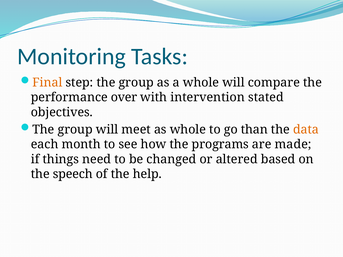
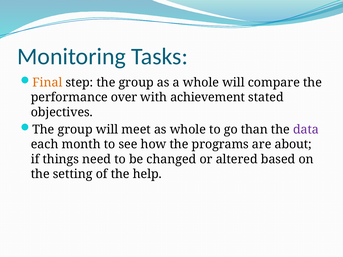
intervention: intervention -> achievement
data colour: orange -> purple
made: made -> about
speech: speech -> setting
